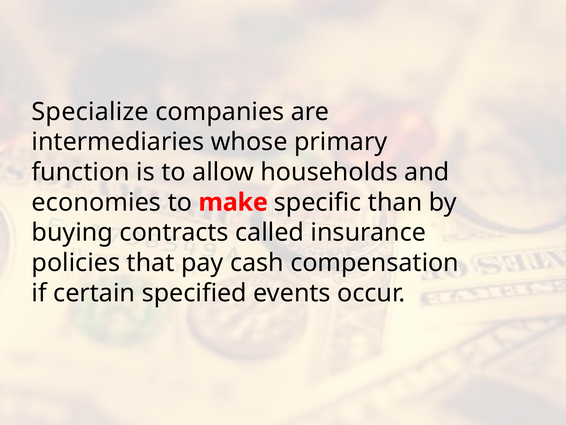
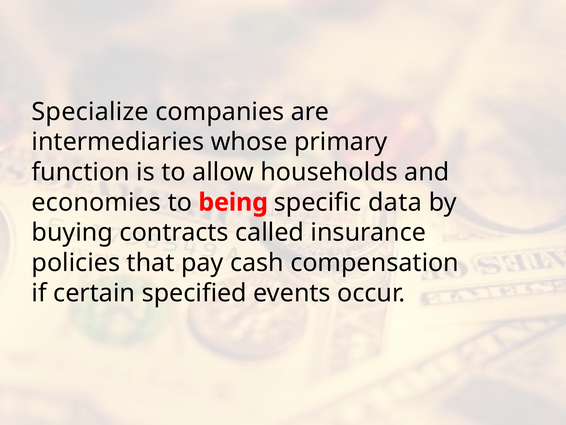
make: make -> being
than: than -> data
